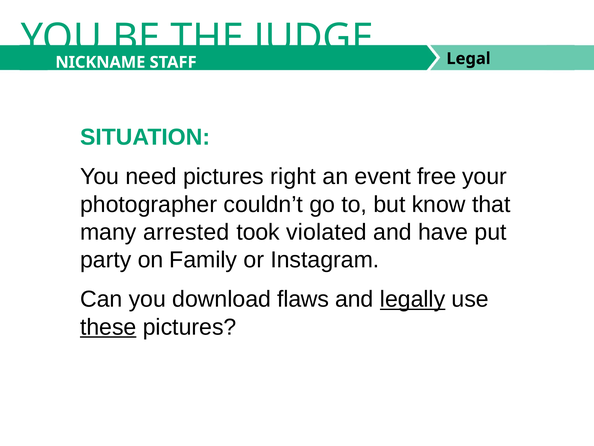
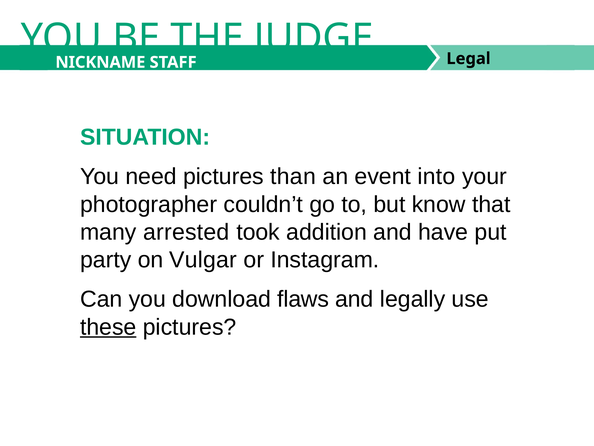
right: right -> than
free: free -> into
violated: violated -> addition
Family: Family -> Vulgar
legally underline: present -> none
